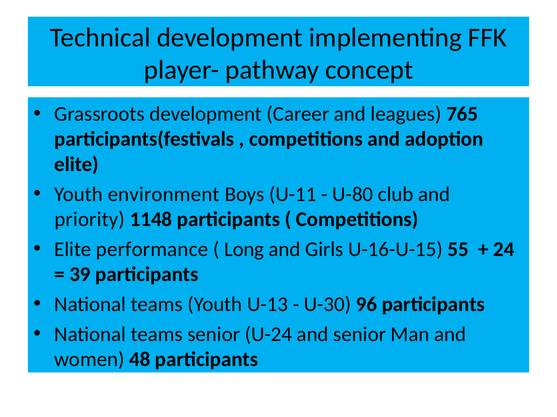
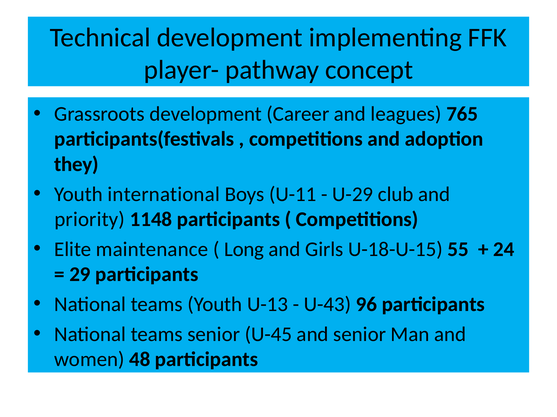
elite at (77, 164): elite -> they
environment: environment -> international
U-80: U-80 -> U-29
performance: performance -> maintenance
U-16-U-15: U-16-U-15 -> U-18-U-15
39: 39 -> 29
U-30: U-30 -> U-43
U-24: U-24 -> U-45
